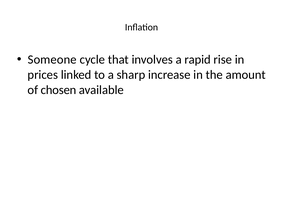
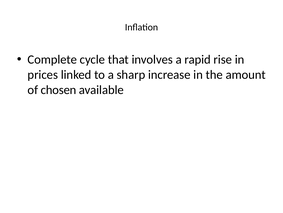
Someone: Someone -> Complete
